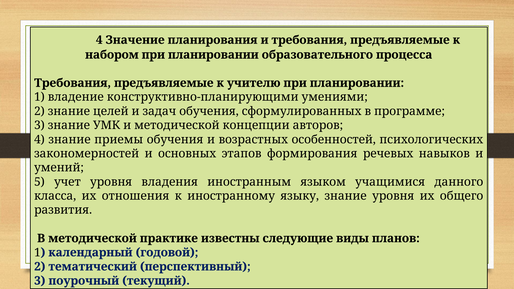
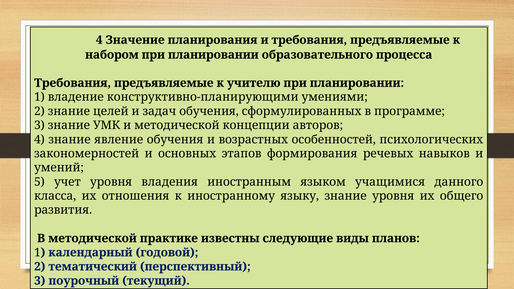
приемы: приемы -> явление
